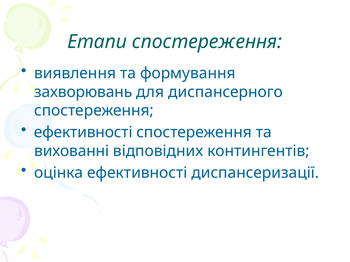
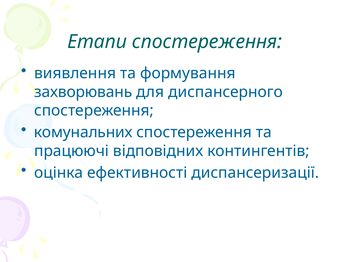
ефективності at (83, 133): ефективності -> комунальних
вихованні: вихованні -> працюючі
